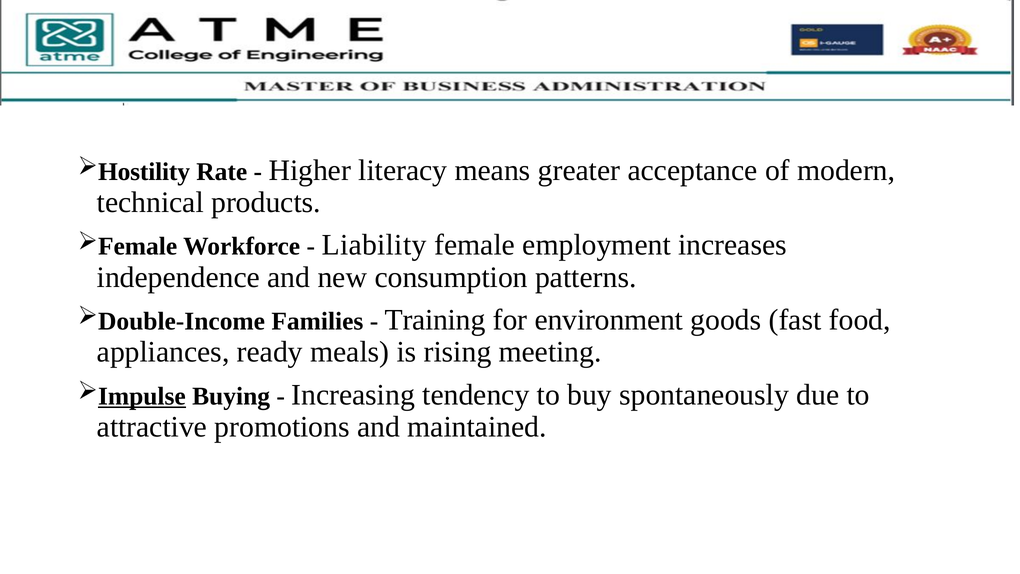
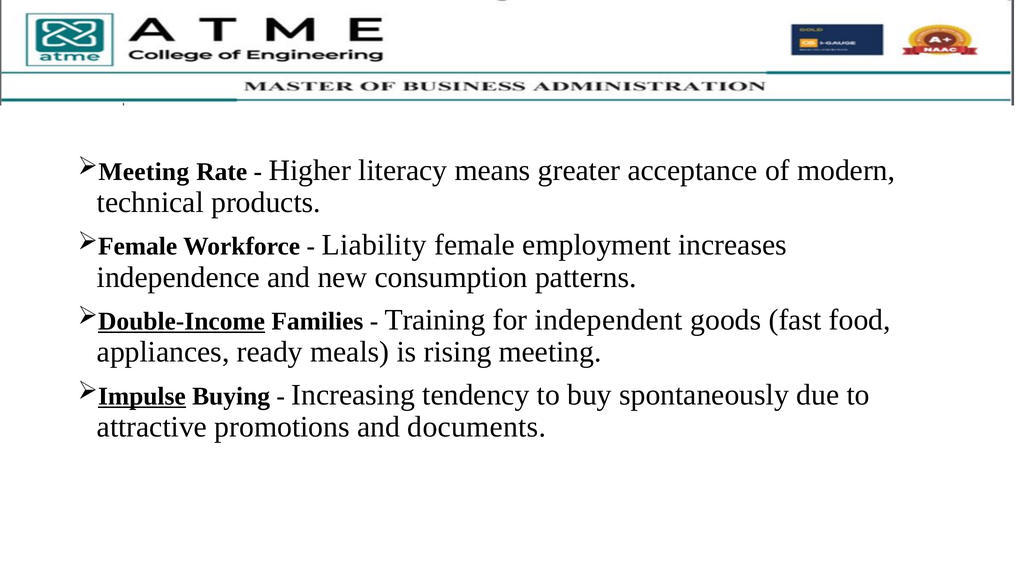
Hostility at (144, 172): Hostility -> Meeting
Double-Income underline: none -> present
environment: environment -> independent
maintained: maintained -> documents
